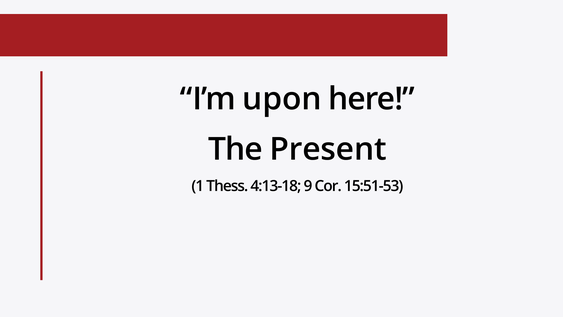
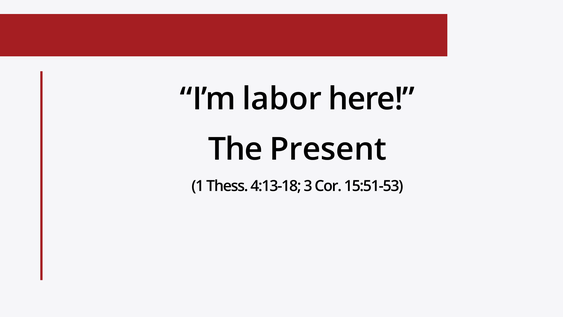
upon: upon -> labor
9: 9 -> 3
